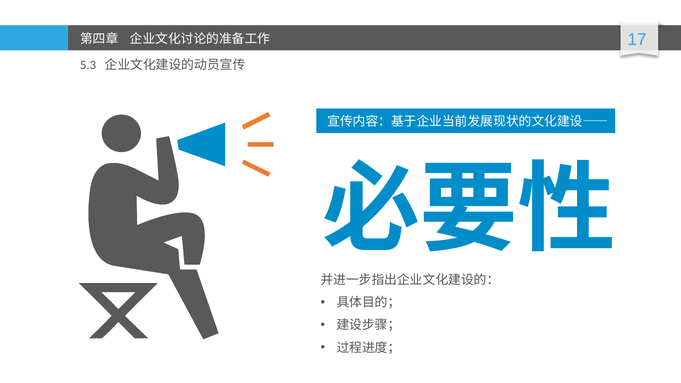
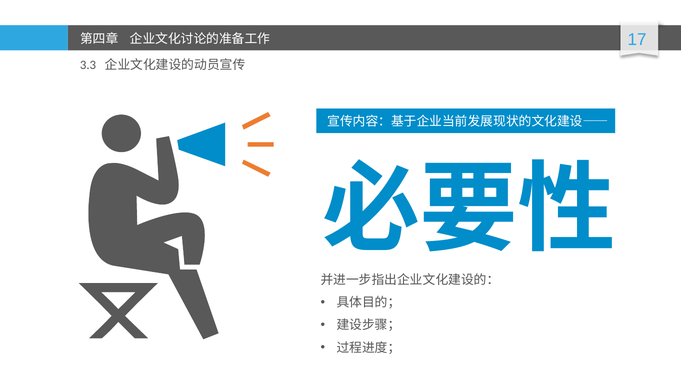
5.3: 5.3 -> 3.3
